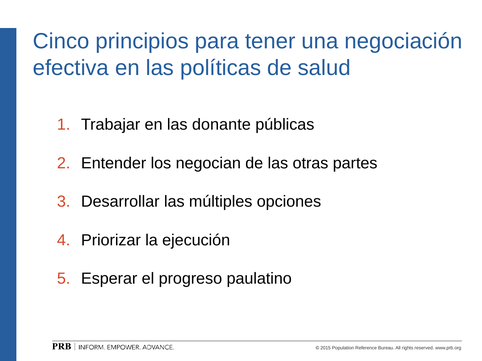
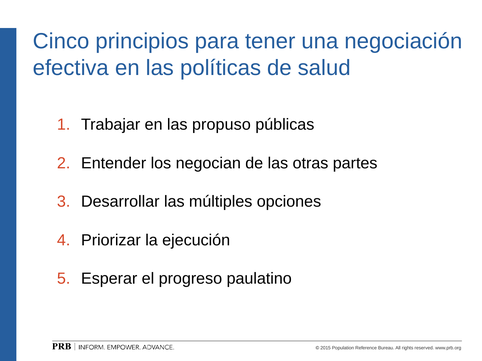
donante: donante -> propuso
